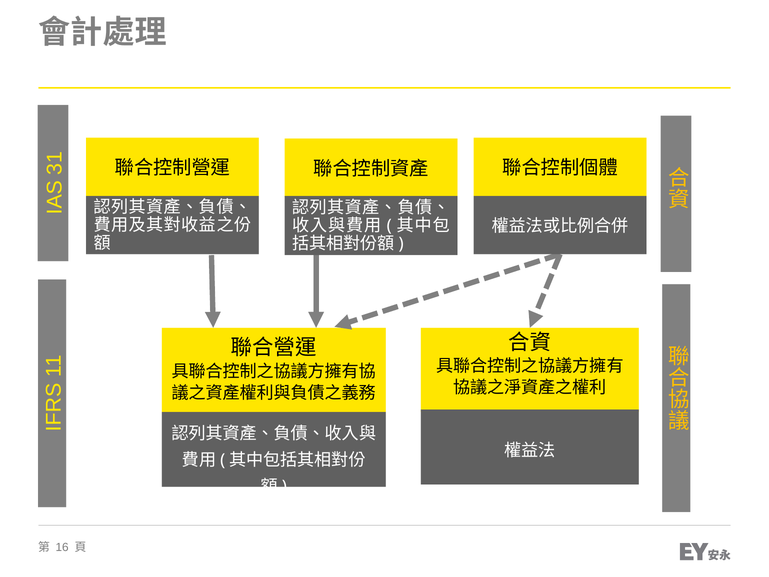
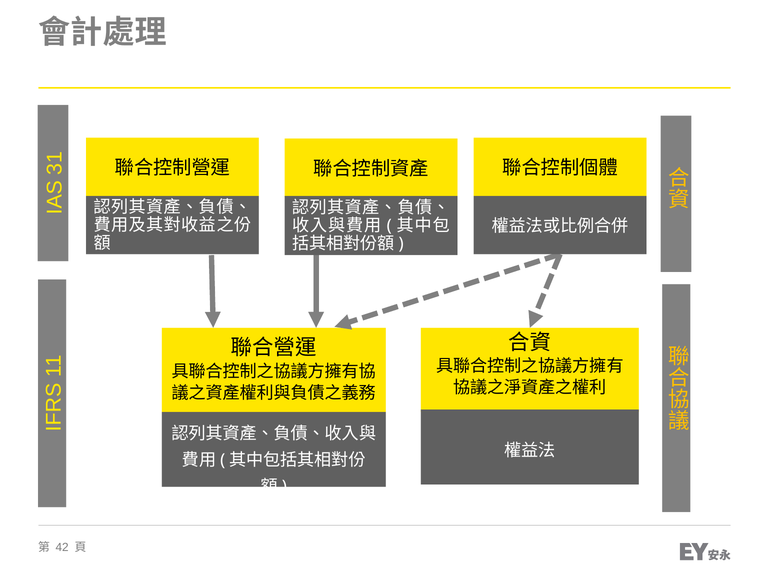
16: 16 -> 42
